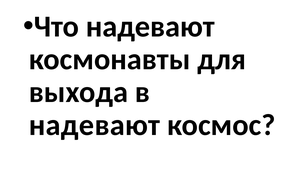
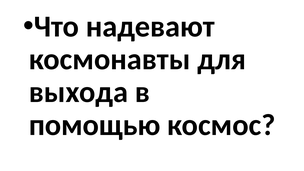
надевают at (94, 125): надевают -> помощью
